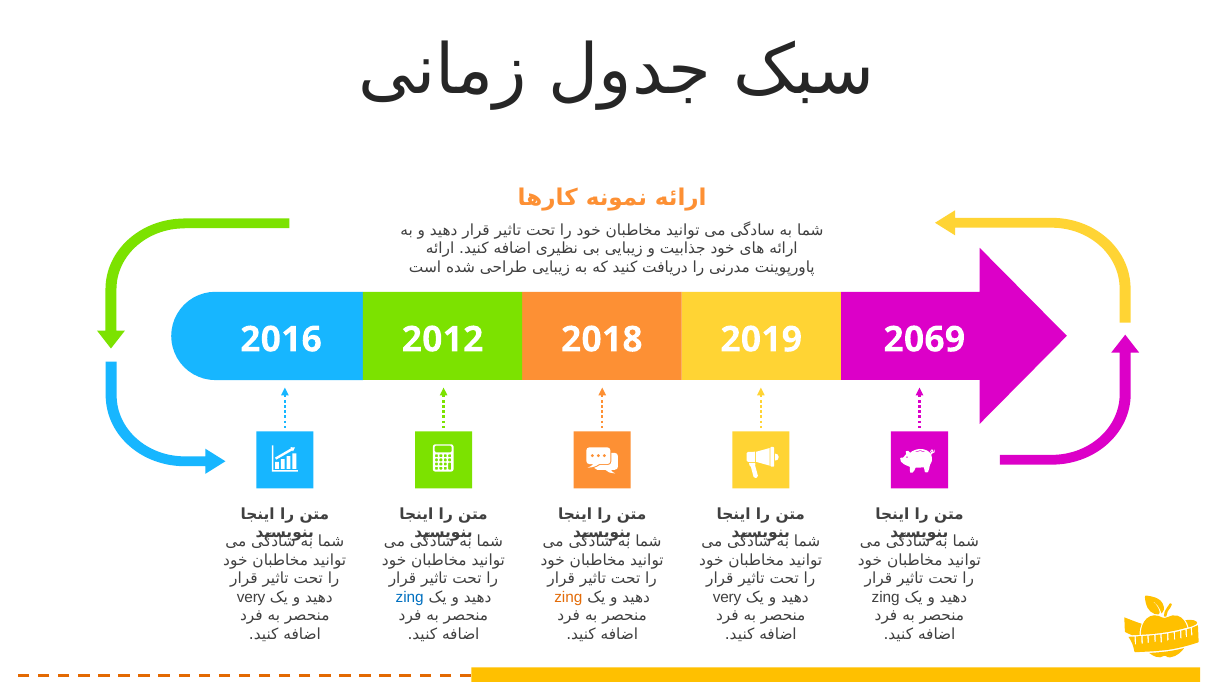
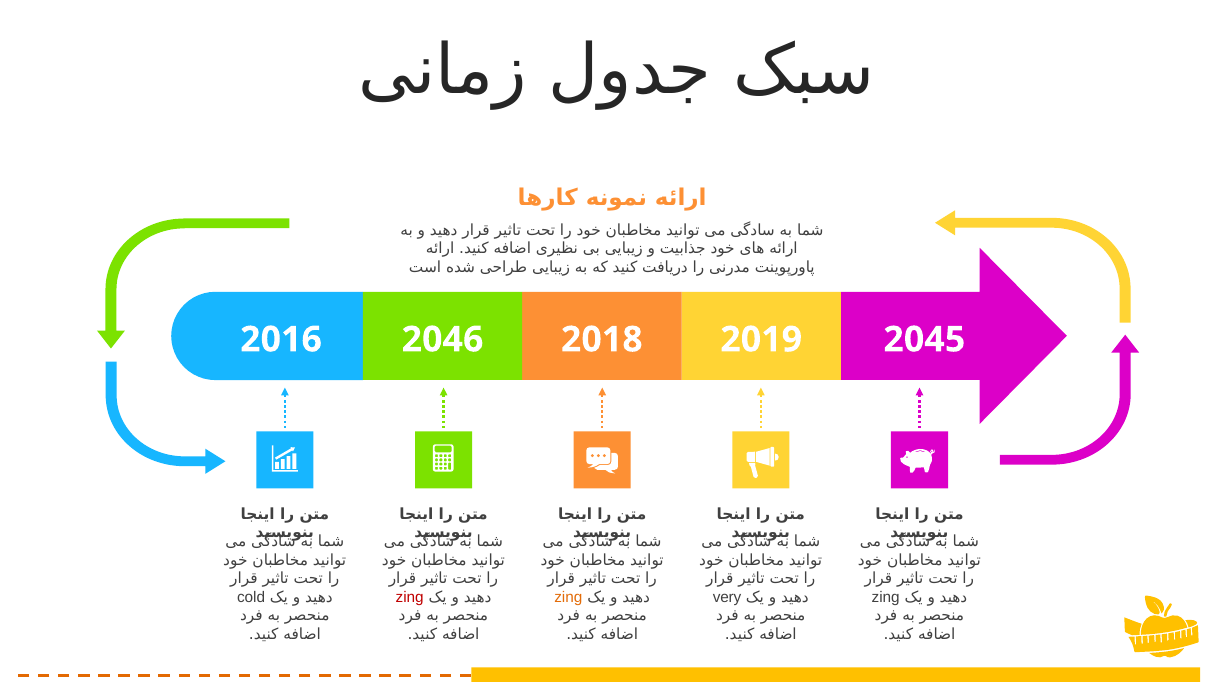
2012: 2012 -> 2046
2069: 2069 -> 2045
very at (251, 597): very -> cold
zing at (410, 597) colour: blue -> red
